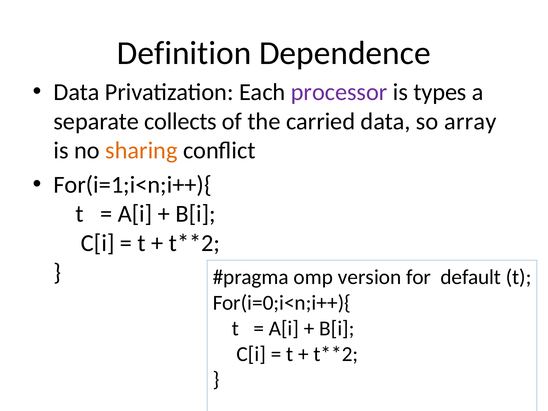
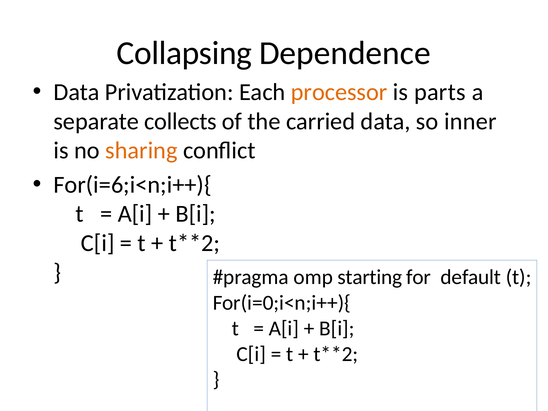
Definition: Definition -> Collapsing
processor colour: purple -> orange
types: types -> parts
array: array -> inner
For(i=1;i<n;i++){: For(i=1;i<n;i++){ -> For(i=6;i<n;i++){
version: version -> starting
